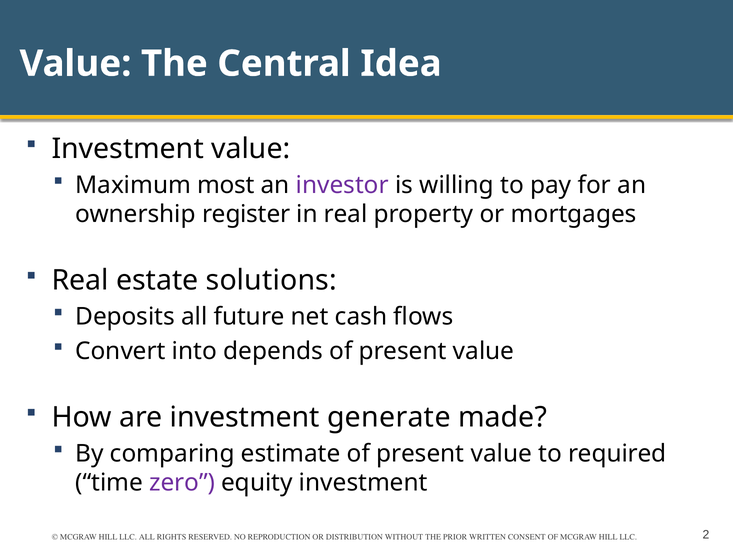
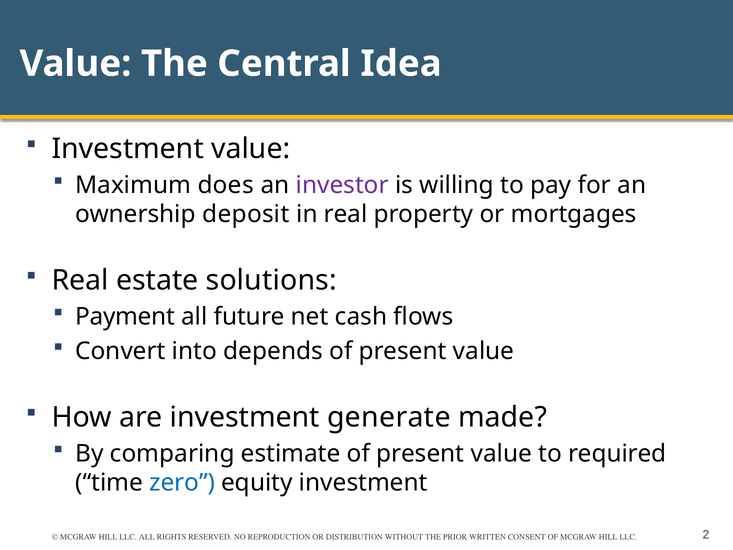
most: most -> does
register: register -> deposit
Deposits: Deposits -> Payment
zero colour: purple -> blue
